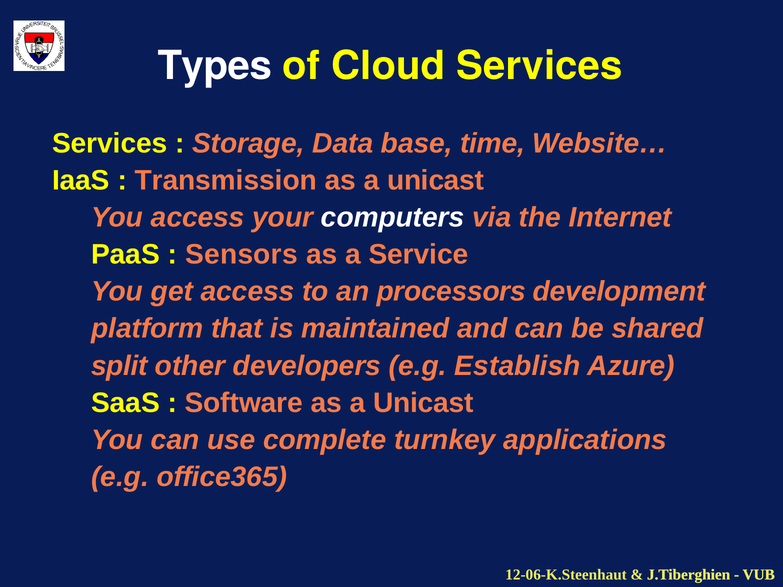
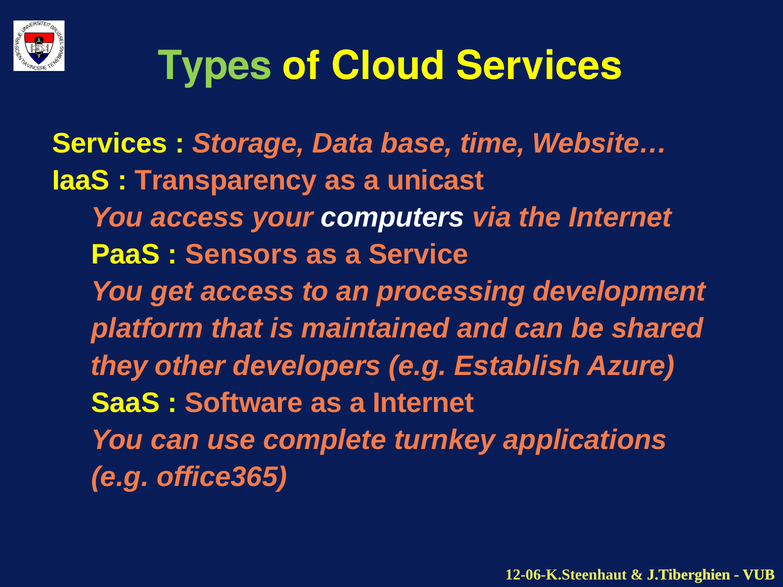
Types colour: white -> light green
Transmission: Transmission -> Transparency
processors: processors -> processing
split: split -> they
Software as a Unicast: Unicast -> Internet
